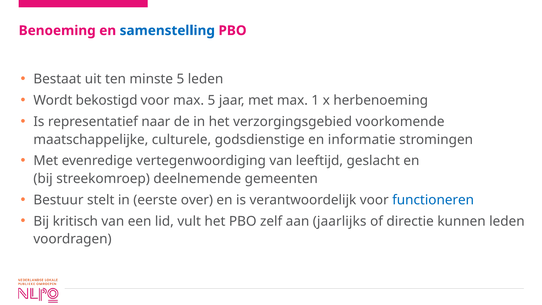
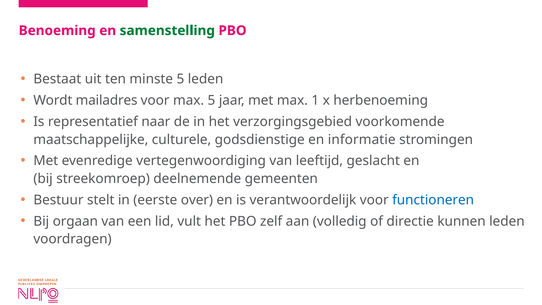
samenstelling colour: blue -> green
bekostigd: bekostigd -> mailadres
kritisch: kritisch -> orgaan
jaarlijks: jaarlijks -> volledig
